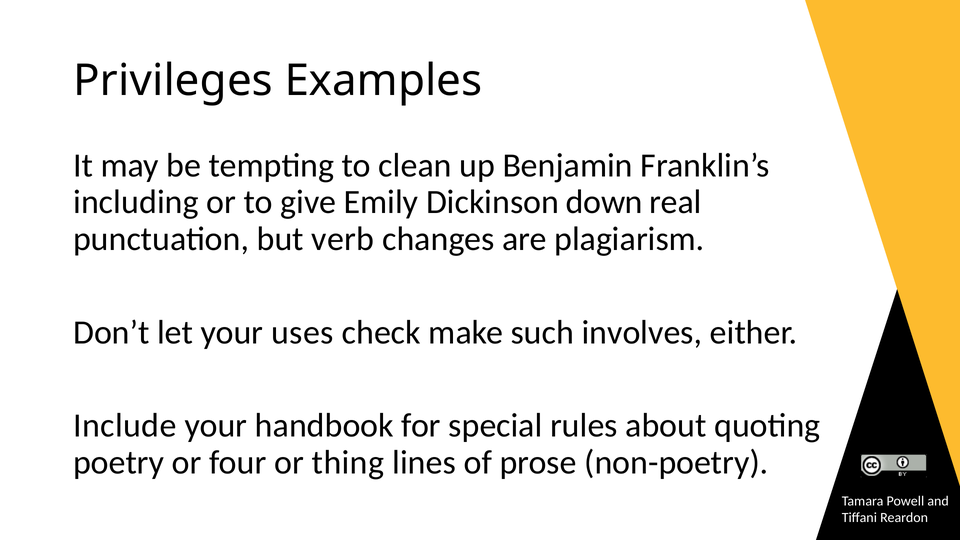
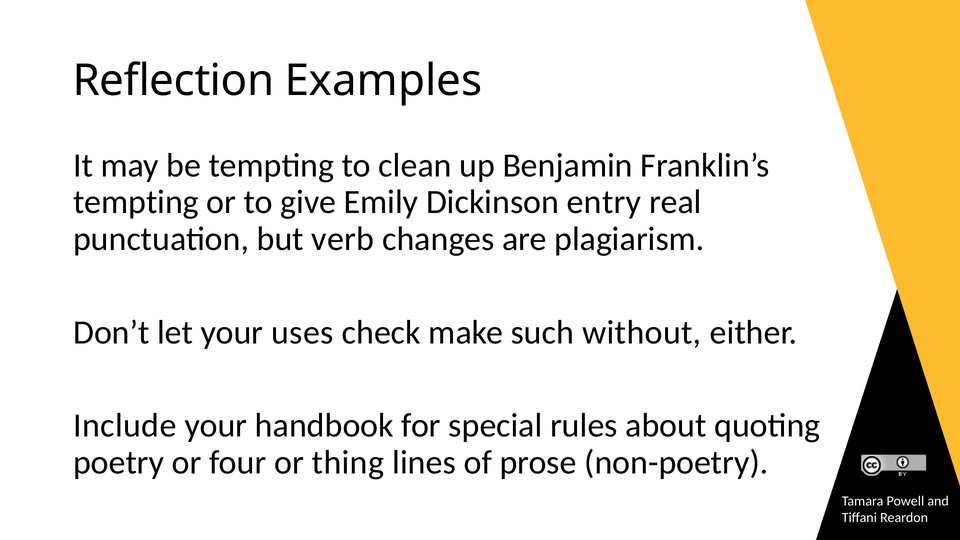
Privileges: Privileges -> Reflection
including at (136, 202): including -> tempting
down: down -> entry
involves: involves -> without
